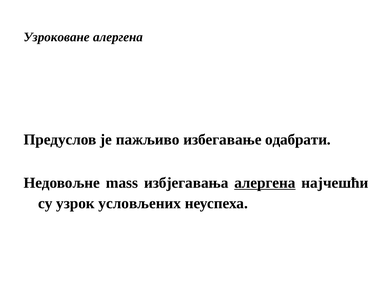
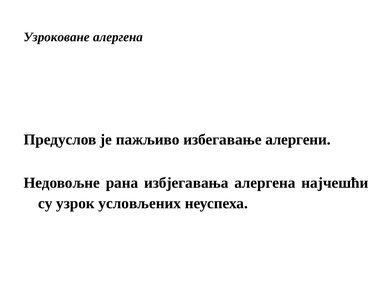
одабрати: одабрати -> алергени
mass: mass -> рана
алергена at (265, 183) underline: present -> none
